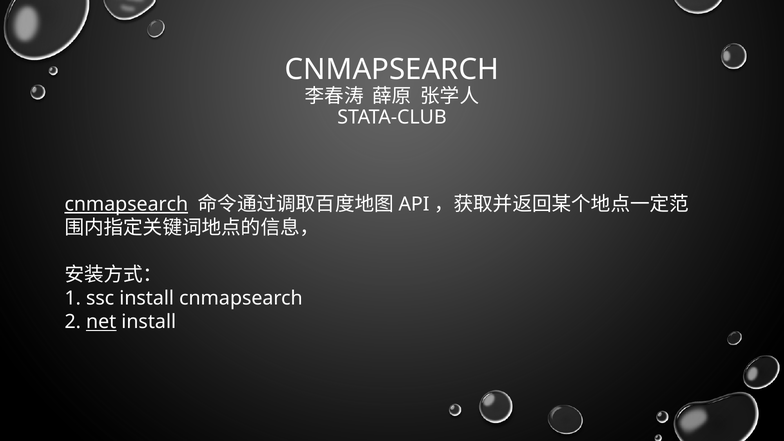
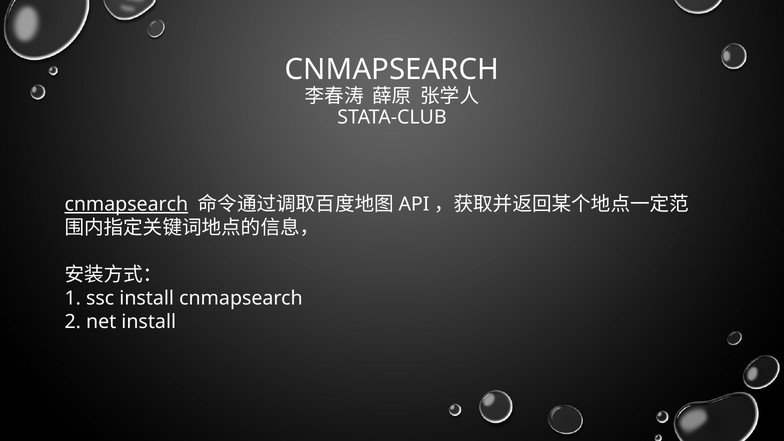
net underline: present -> none
